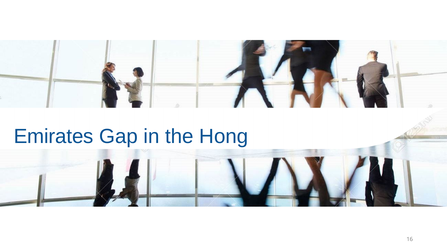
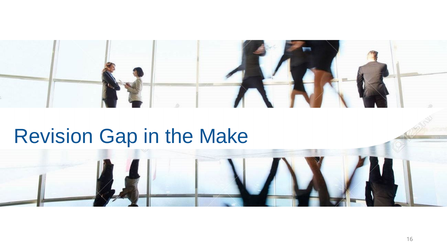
Emirates: Emirates -> Revision
Hong: Hong -> Make
